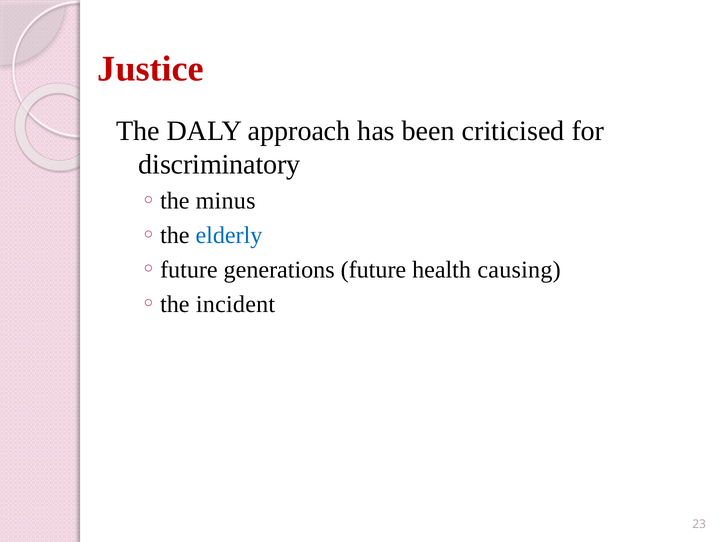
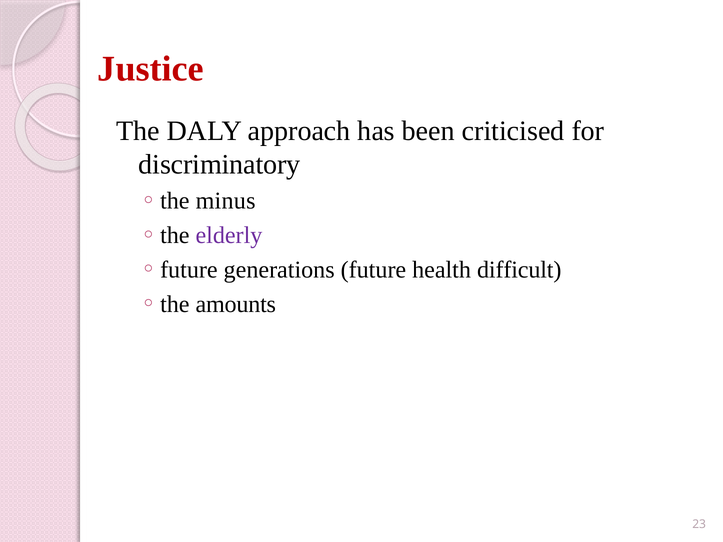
elderly colour: blue -> purple
causing: causing -> difficult
incident: incident -> amounts
